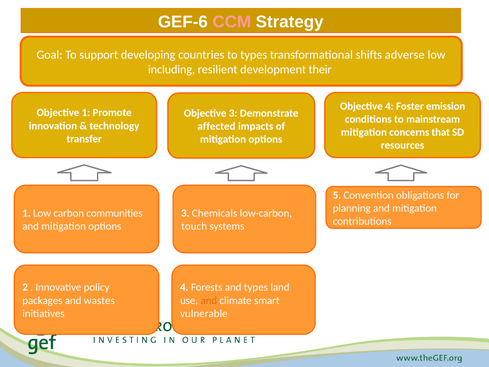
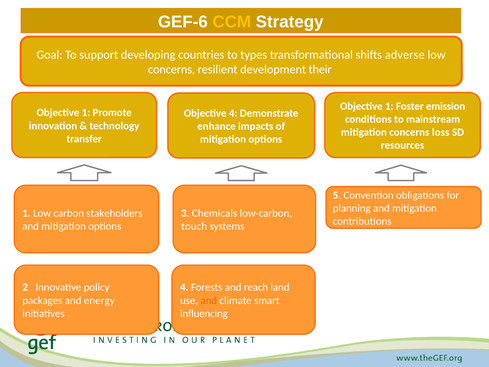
CCM colour: pink -> yellow
including at (172, 69): including -> concerns
4 at (389, 106): 4 -> 1
Objective 3: 3 -> 4
affected: affected -> enhance
that: that -> loss
communities: communities -> stakeholders
and types: types -> reach
wastes: wastes -> energy
vulnerable: vulnerable -> influencing
